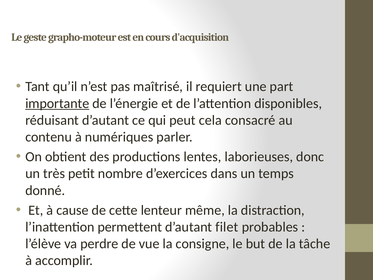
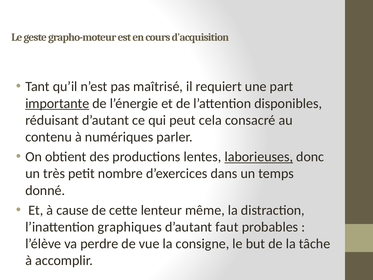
laborieuses underline: none -> present
permettent: permettent -> graphiques
filet: filet -> faut
